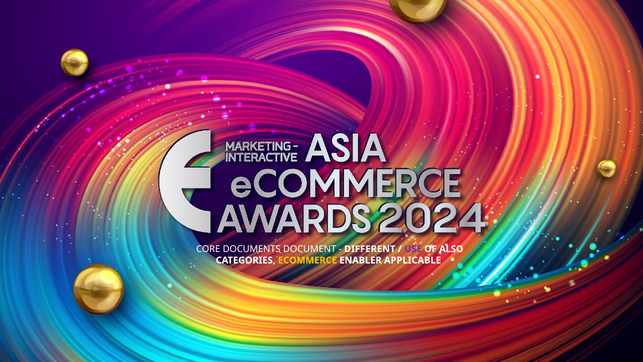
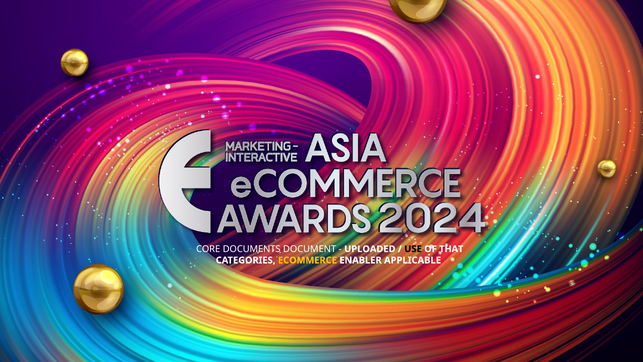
DIFFERENT: DIFFERENT -> UPLOADED
USE colour: purple -> black
ALSO: ALSO -> THAT
